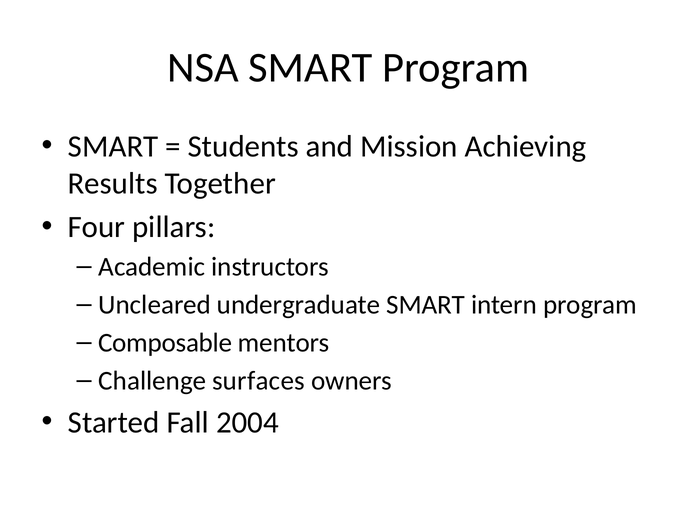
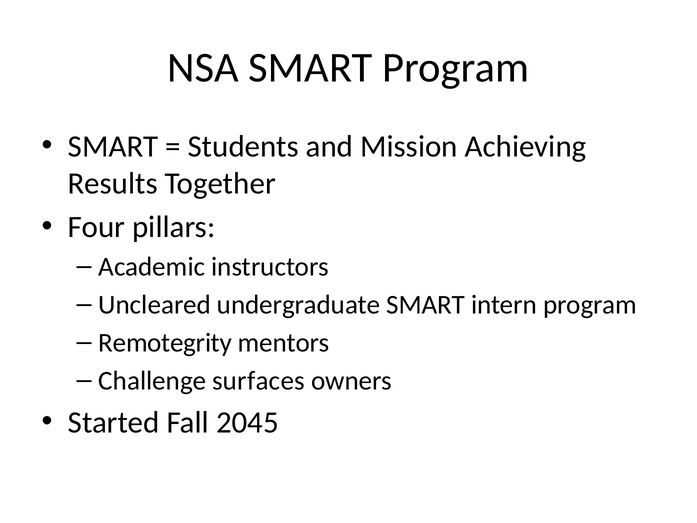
Composable: Composable -> Remotegrity
2004: 2004 -> 2045
